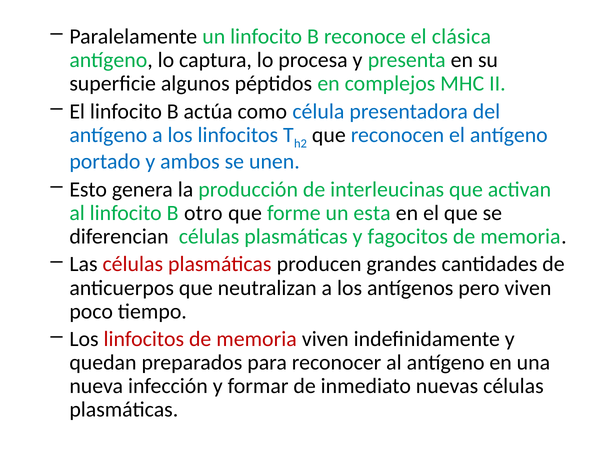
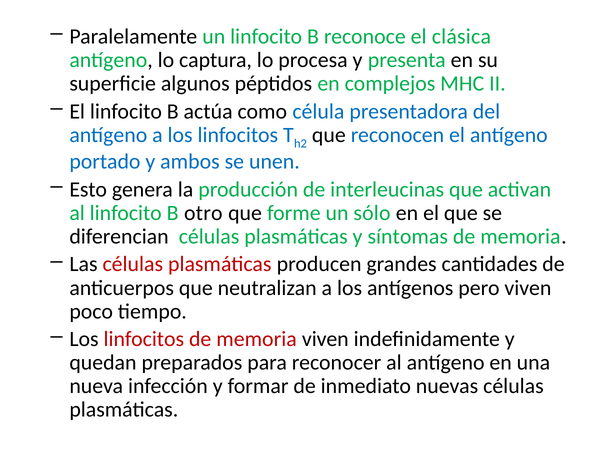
esta: esta -> sólo
fagocitos: fagocitos -> síntomas
